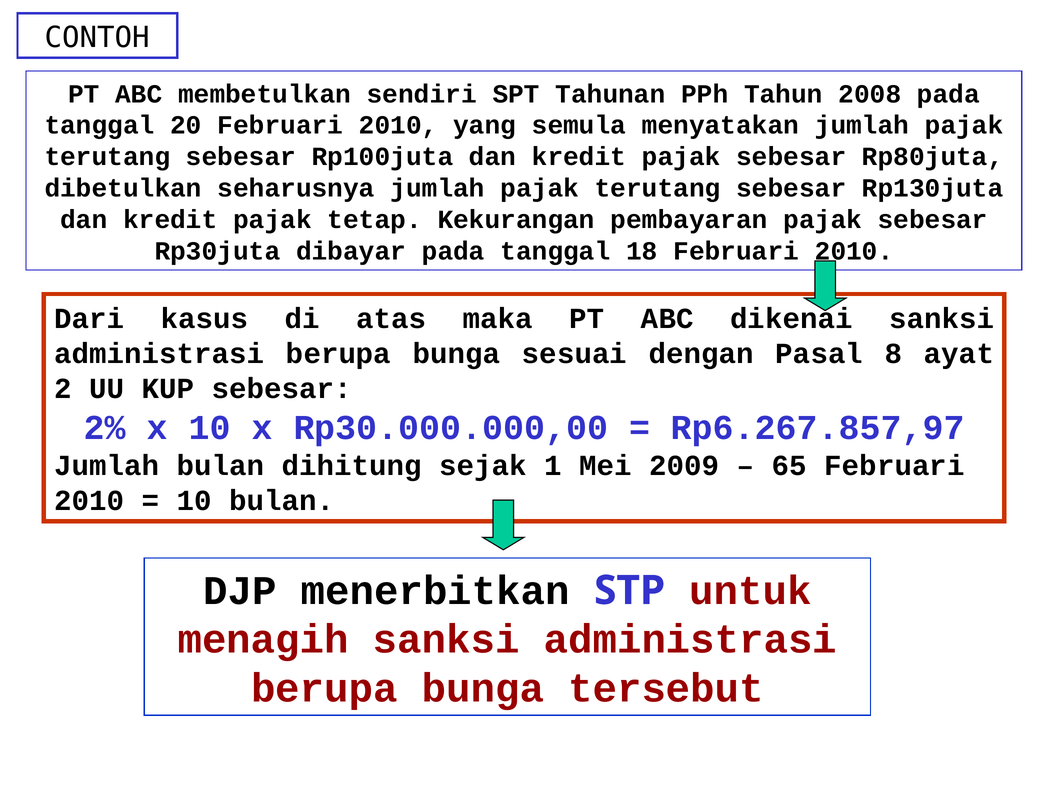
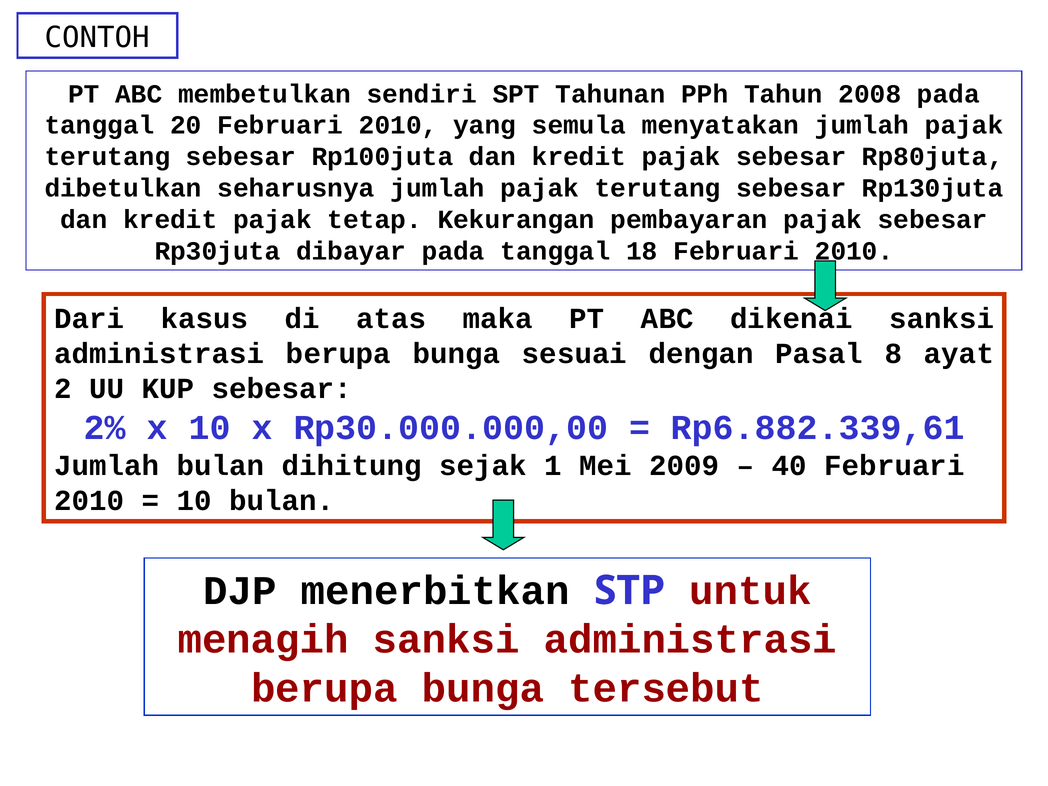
Rp6.267.857,97: Rp6.267.857,97 -> Rp6.882.339,61
65: 65 -> 40
